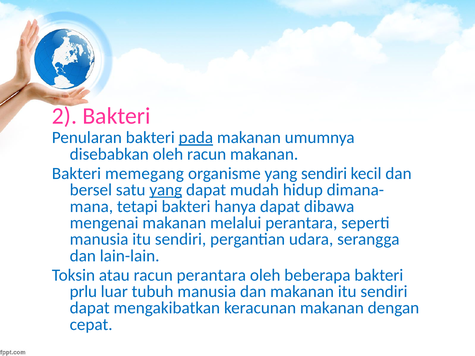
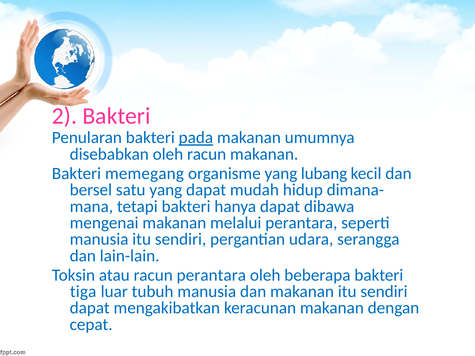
yang sendiri: sendiri -> lubang
yang at (166, 190) underline: present -> none
prlu: prlu -> tiga
